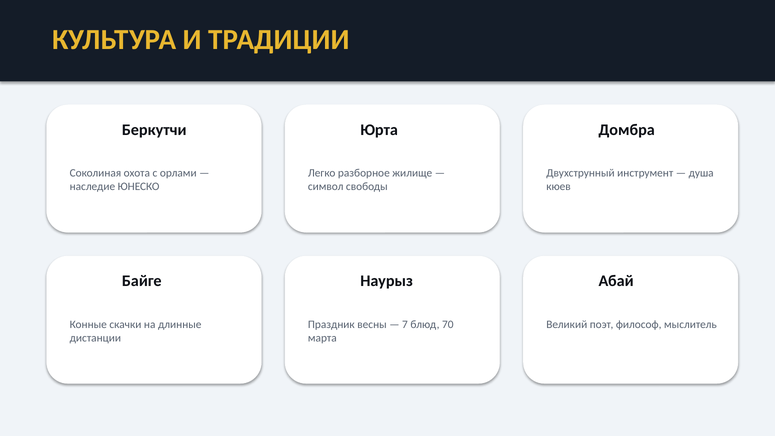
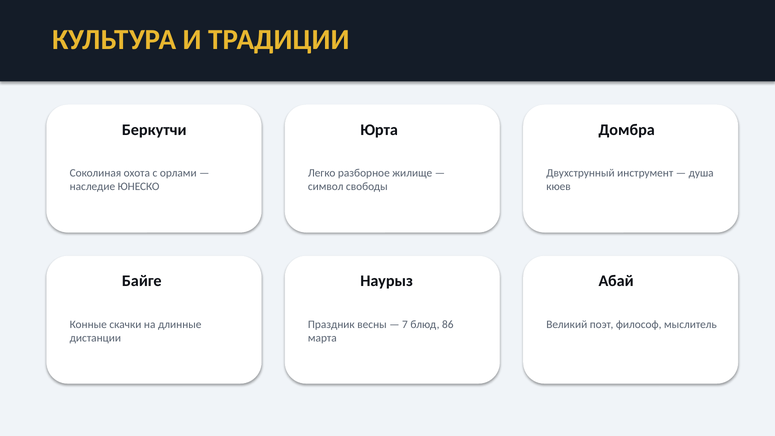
70: 70 -> 86
